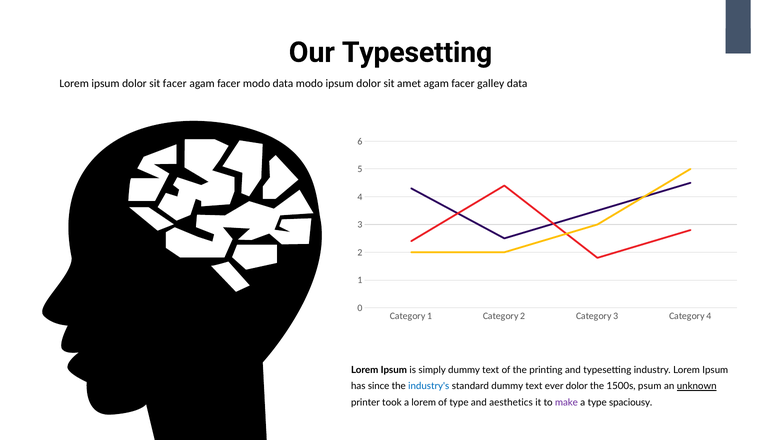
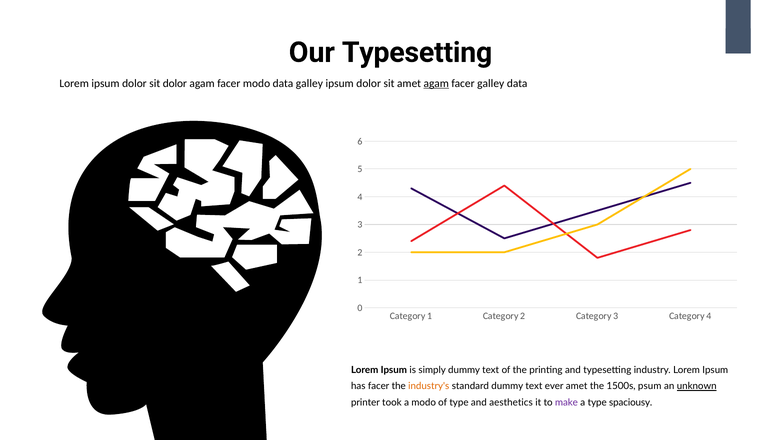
sit facer: facer -> dolor
data modo: modo -> galley
agam at (436, 83) underline: none -> present
has since: since -> facer
industry's colour: blue -> orange
ever dolor: dolor -> amet
a lorem: lorem -> modo
